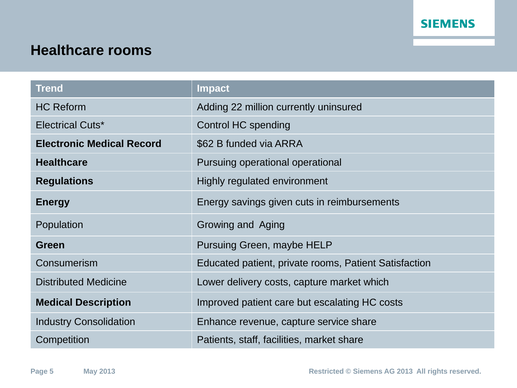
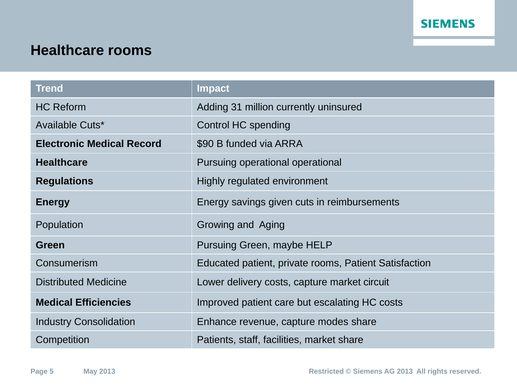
22: 22 -> 31
Electrical: Electrical -> Available
$62: $62 -> $90
which: which -> circuit
Description: Description -> Efficiencies
service: service -> modes
